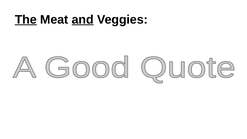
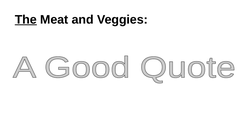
and underline: present -> none
